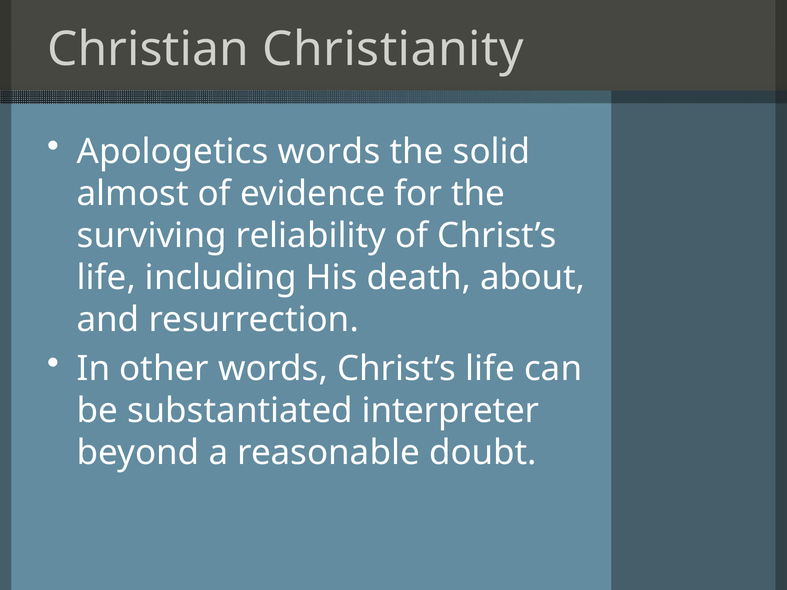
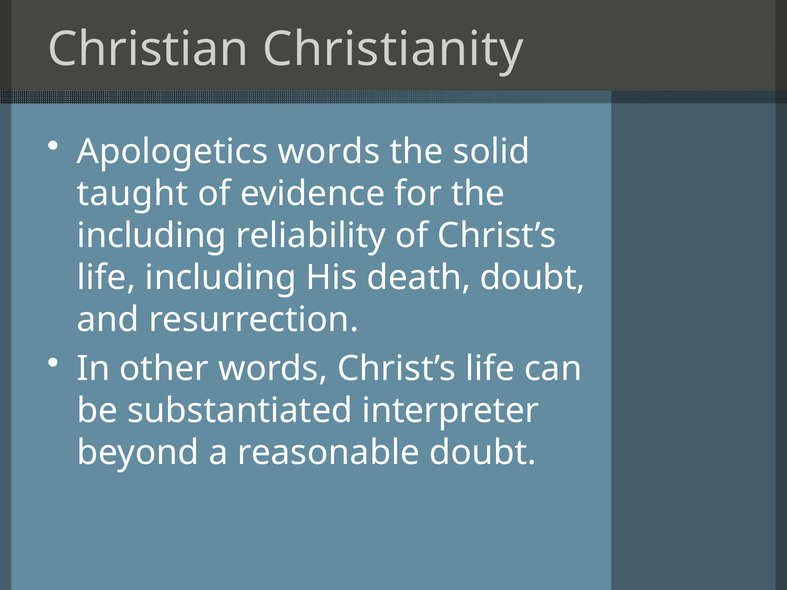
almost: almost -> taught
surviving at (152, 236): surviving -> including
death about: about -> doubt
